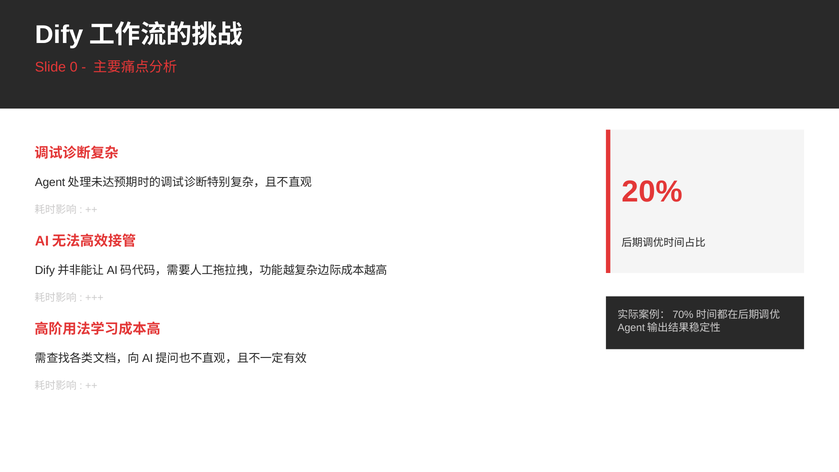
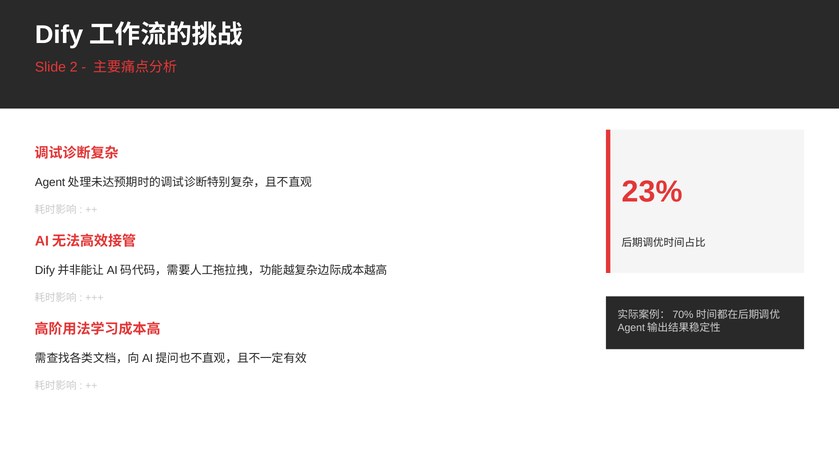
0: 0 -> 2
20%: 20% -> 23%
